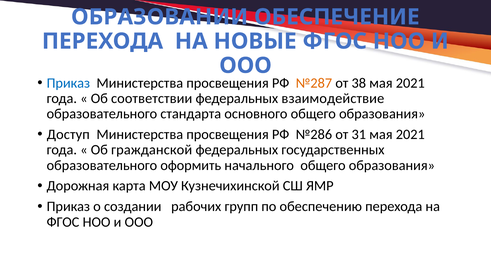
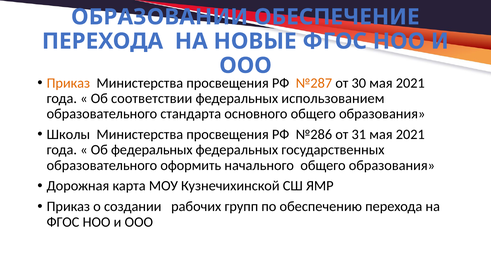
Приказ at (68, 83) colour: blue -> orange
38: 38 -> 30
взаимодействие: взаимодействие -> использованием
Доступ: Доступ -> Школы
Об гражданской: гражданской -> федеральных
